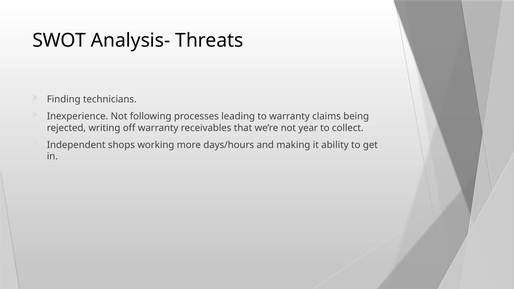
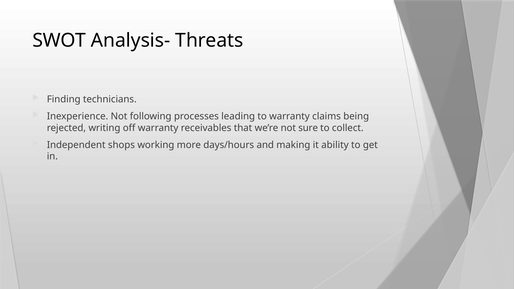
year: year -> sure
